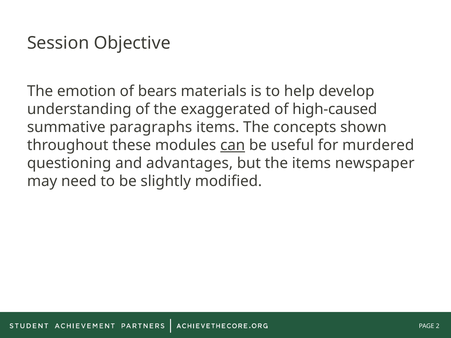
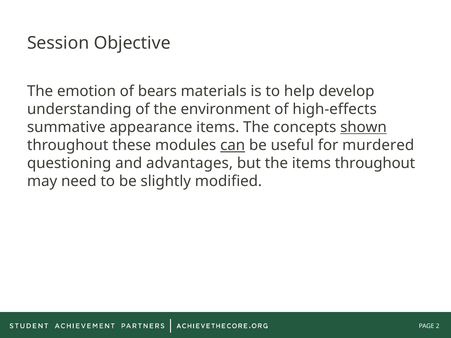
exaggerated: exaggerated -> environment
high-caused: high-caused -> high-effects
paragraphs: paragraphs -> appearance
shown underline: none -> present
items newspaper: newspaper -> throughout
